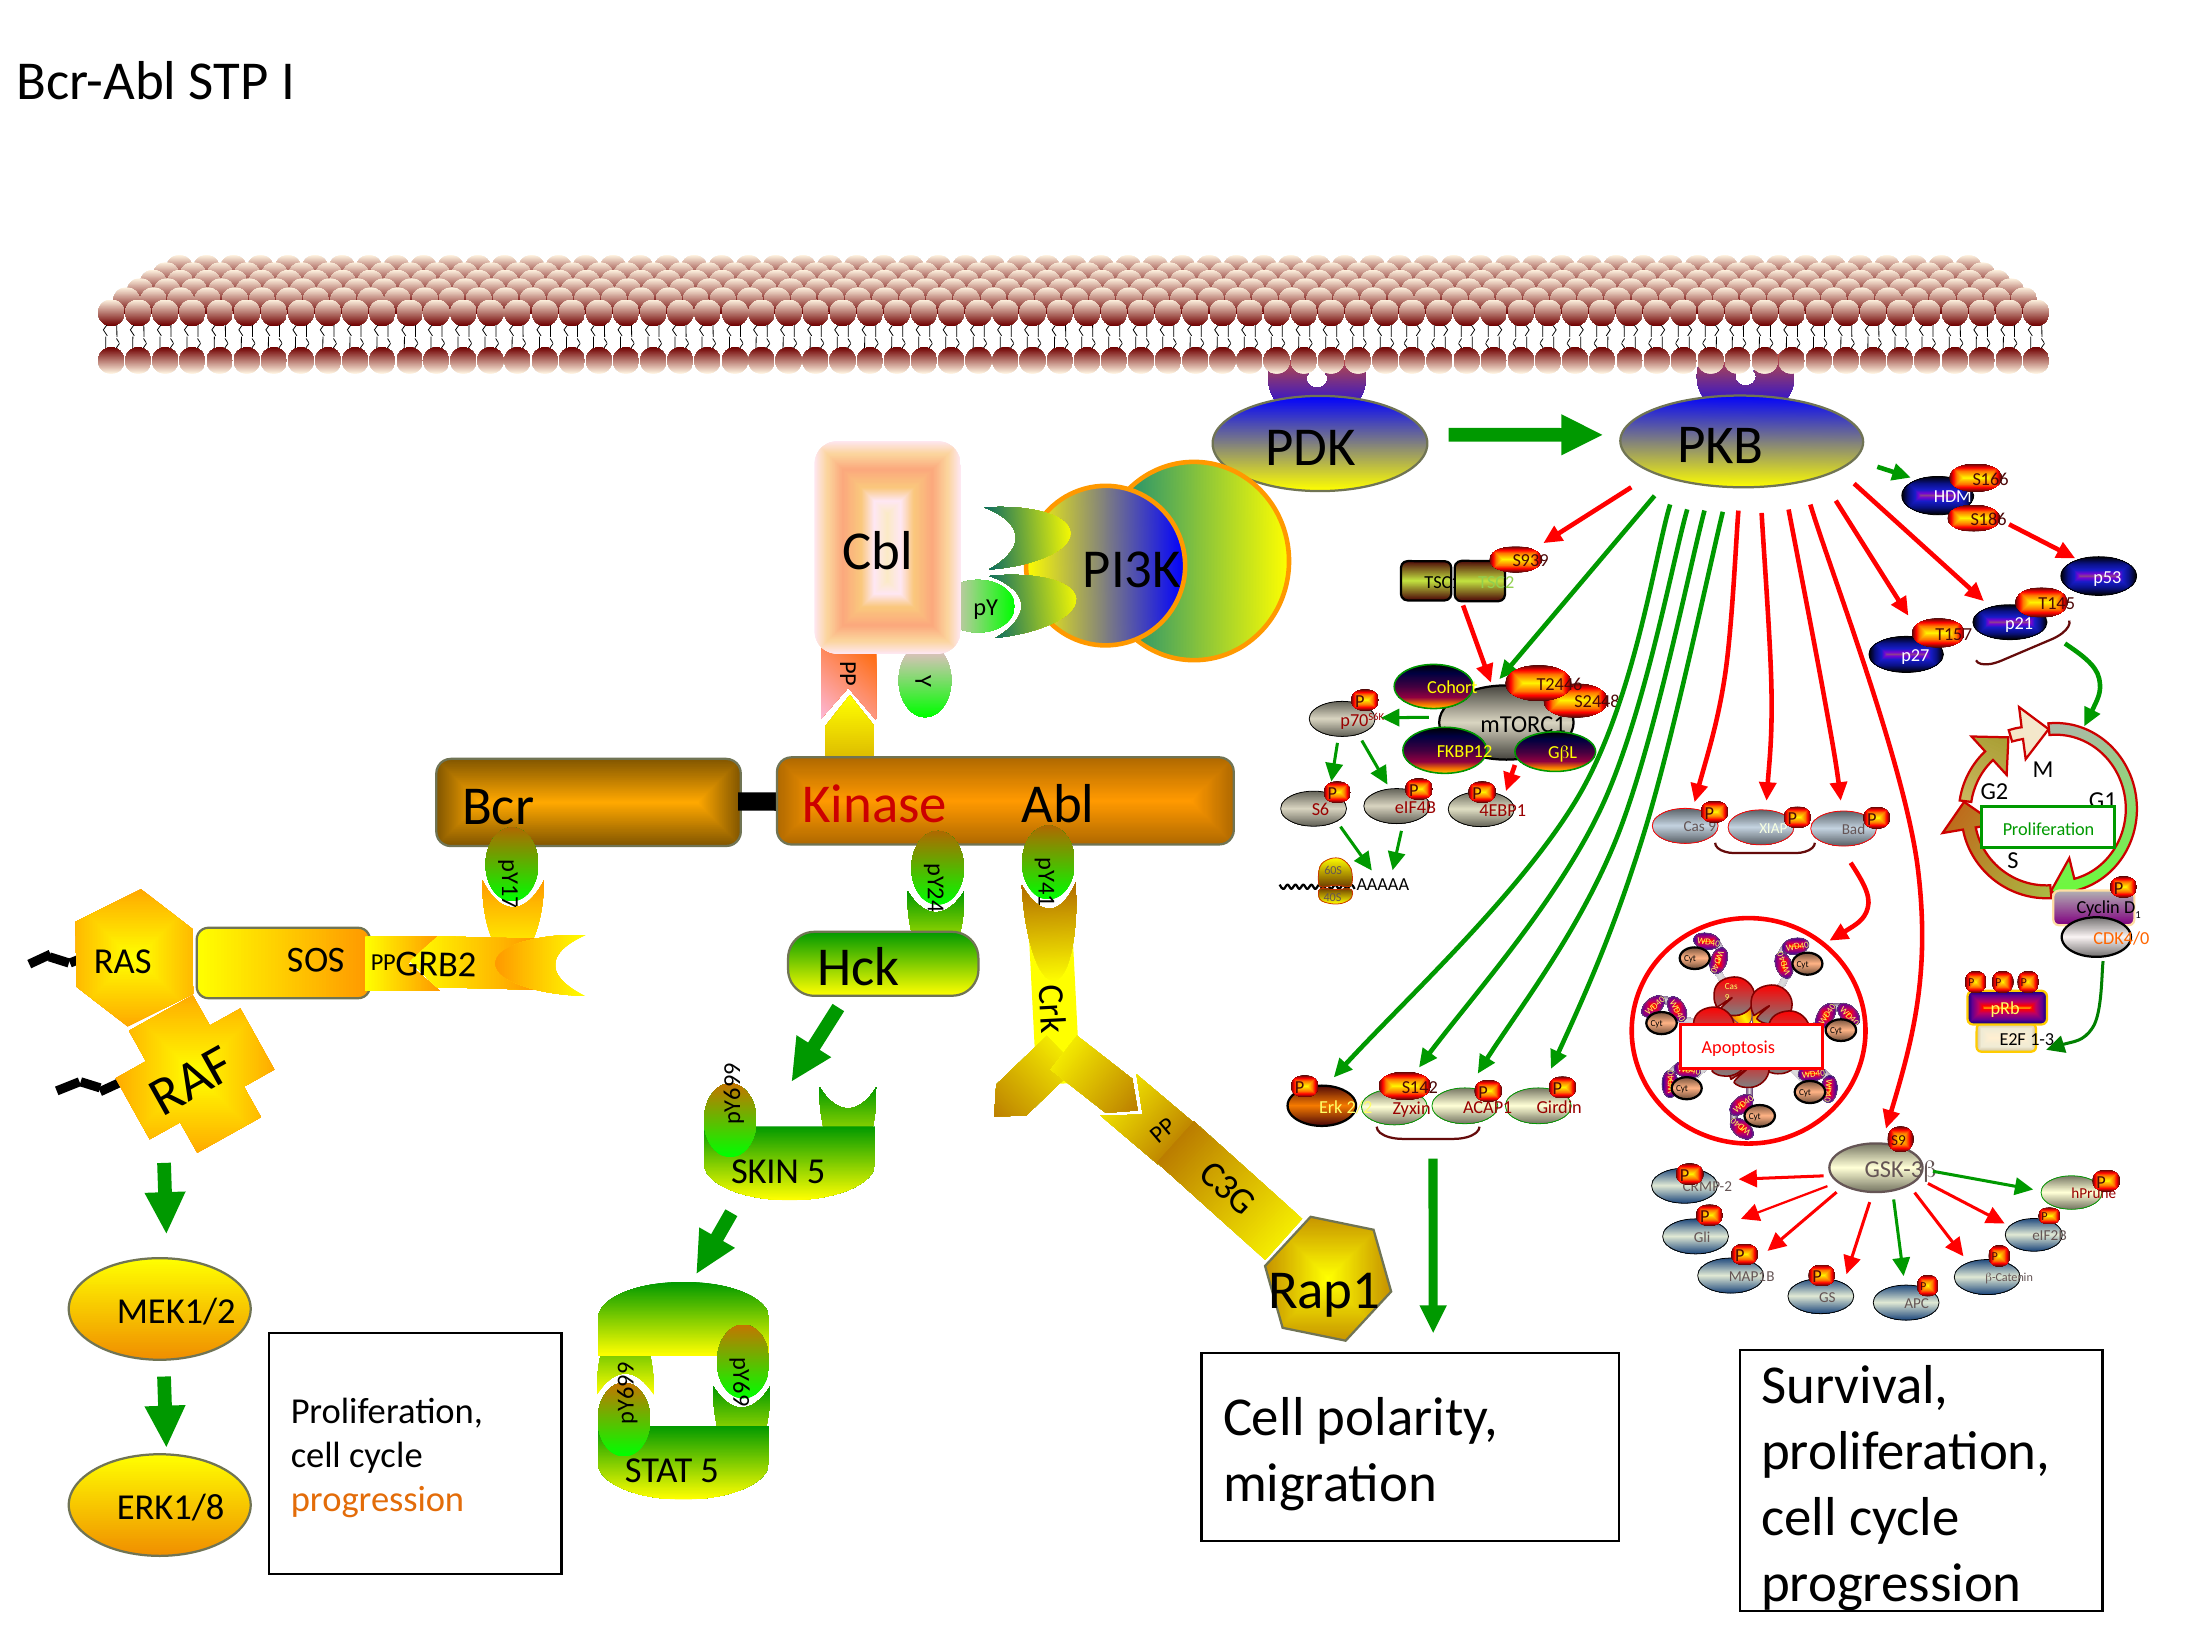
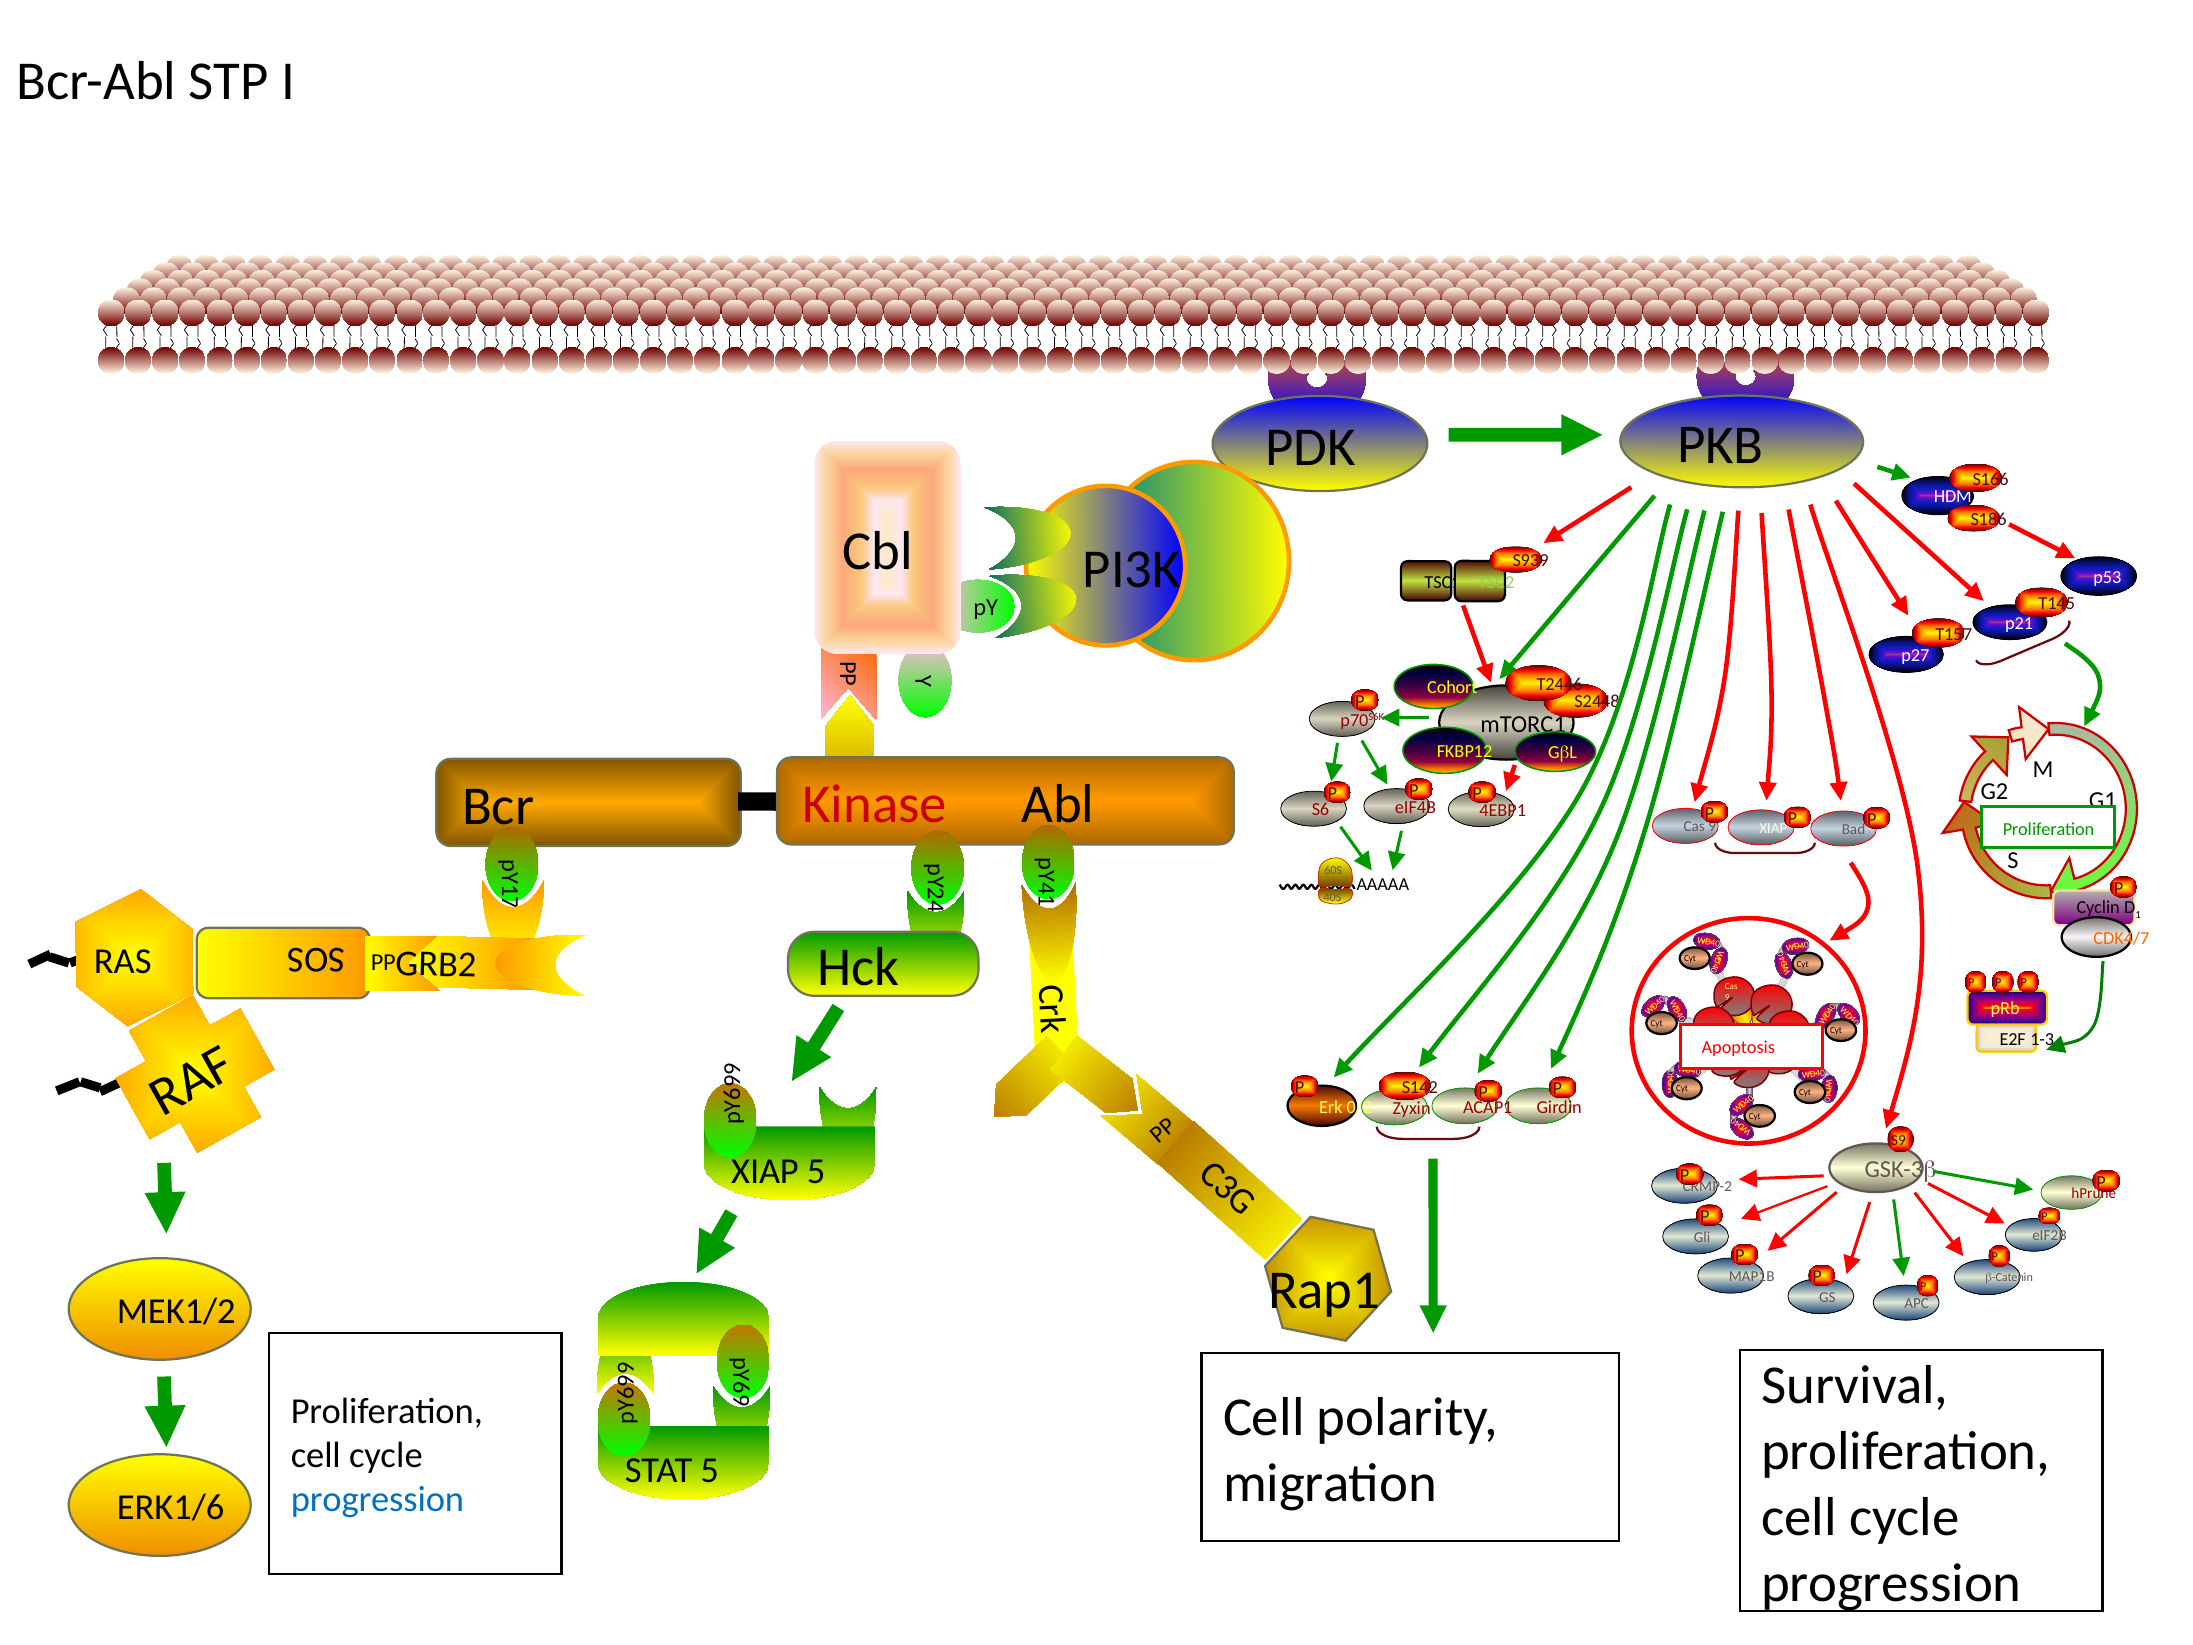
CDK4/0: CDK4/0 -> CDK4/7
2/2: 2/2 -> 0/2
SKIN at (765, 1171): SKIN -> XIAP
progression at (377, 1499) colour: orange -> blue
ERK1/8: ERK1/8 -> ERK1/6
